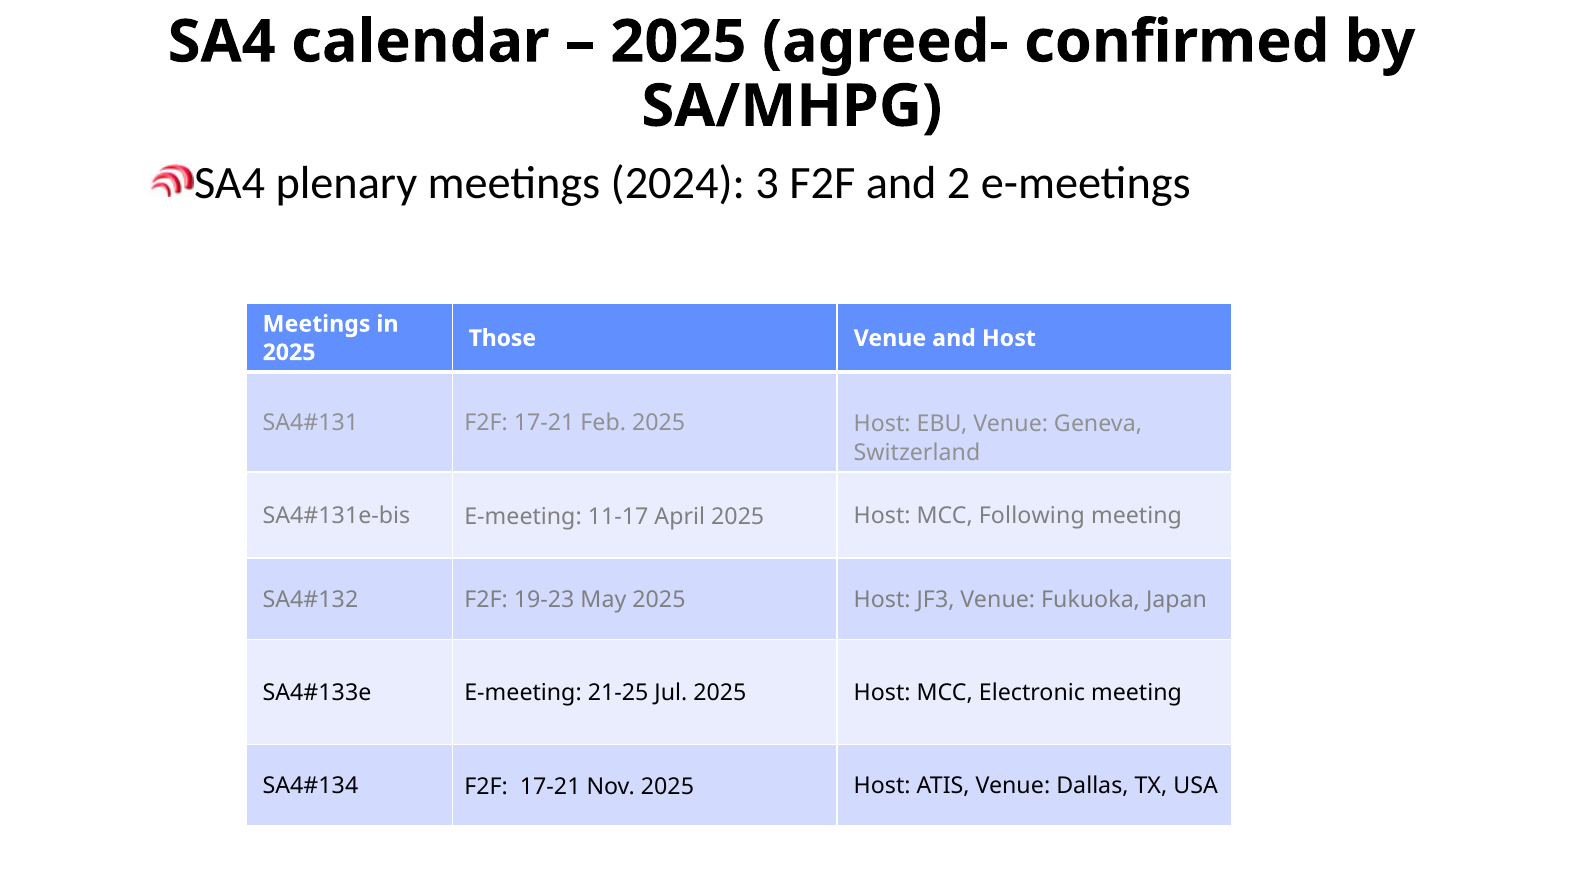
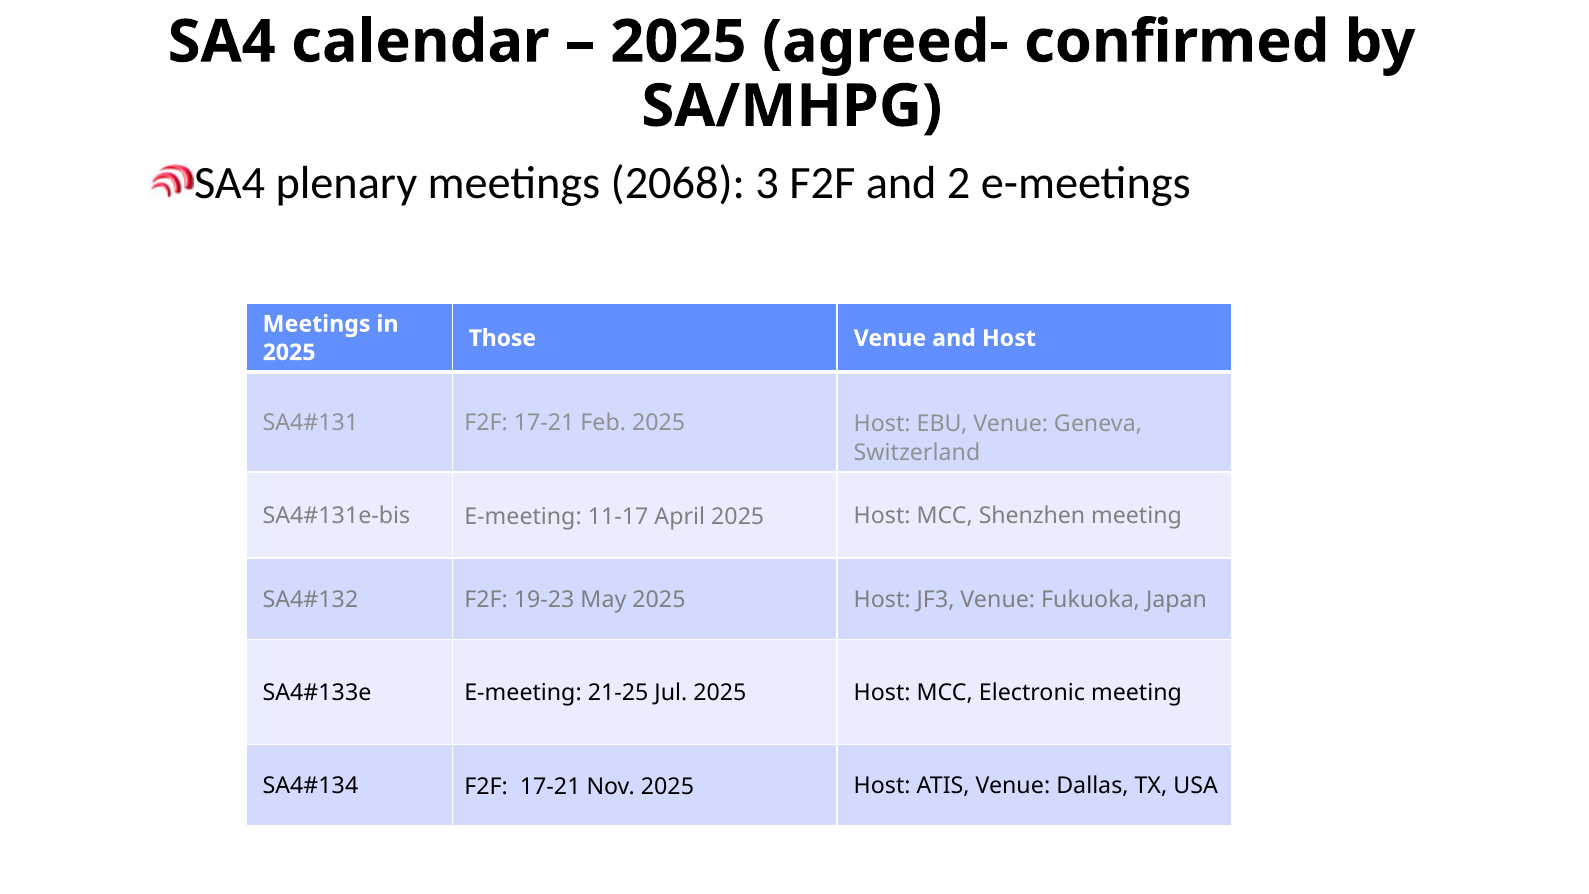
2024: 2024 -> 2068
Following: Following -> Shenzhen
